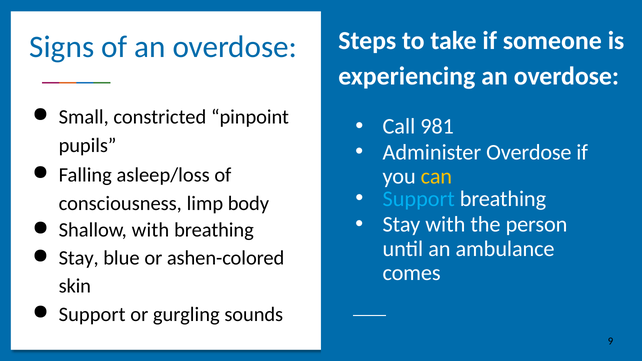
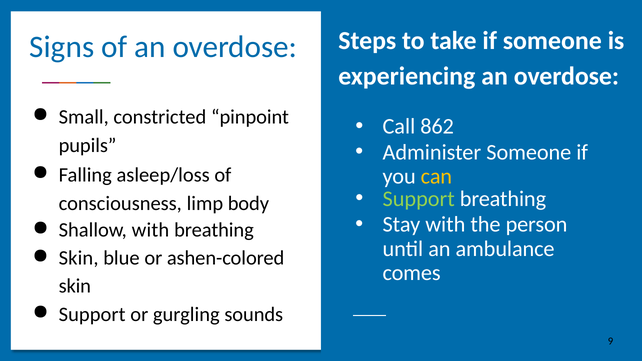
981: 981 -> 862
Administer Overdose: Overdose -> Someone
Support at (419, 199) colour: light blue -> light green
Stay at (79, 258): Stay -> Skin
